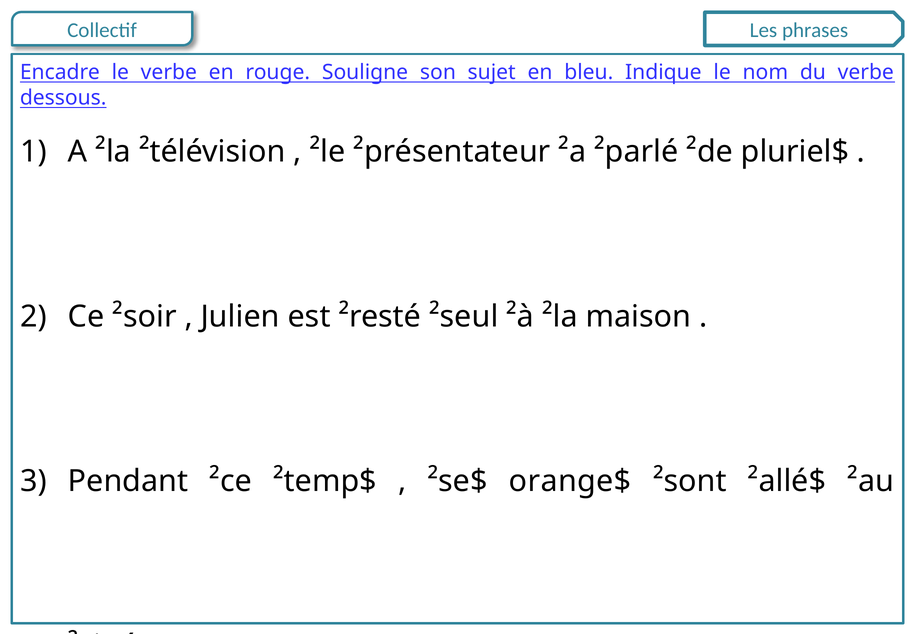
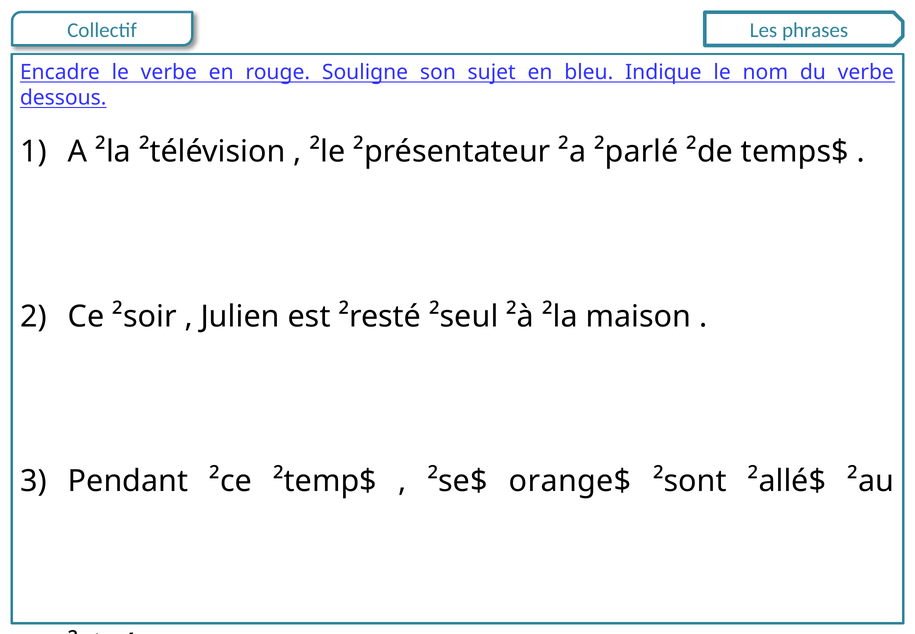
pluriel$: pluriel$ -> temps$
